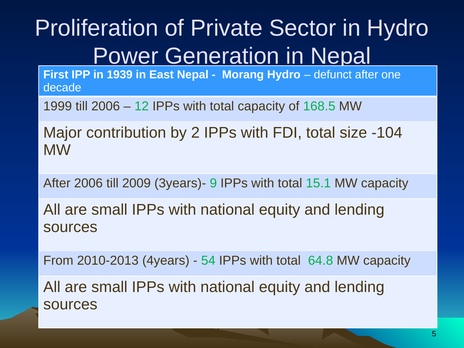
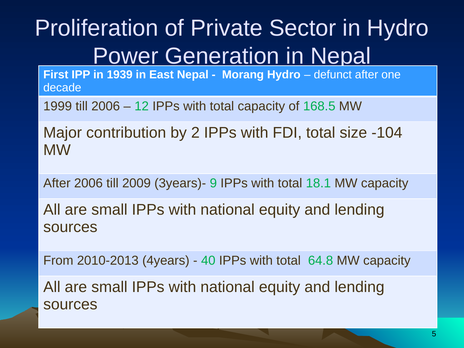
15.1: 15.1 -> 18.1
54: 54 -> 40
